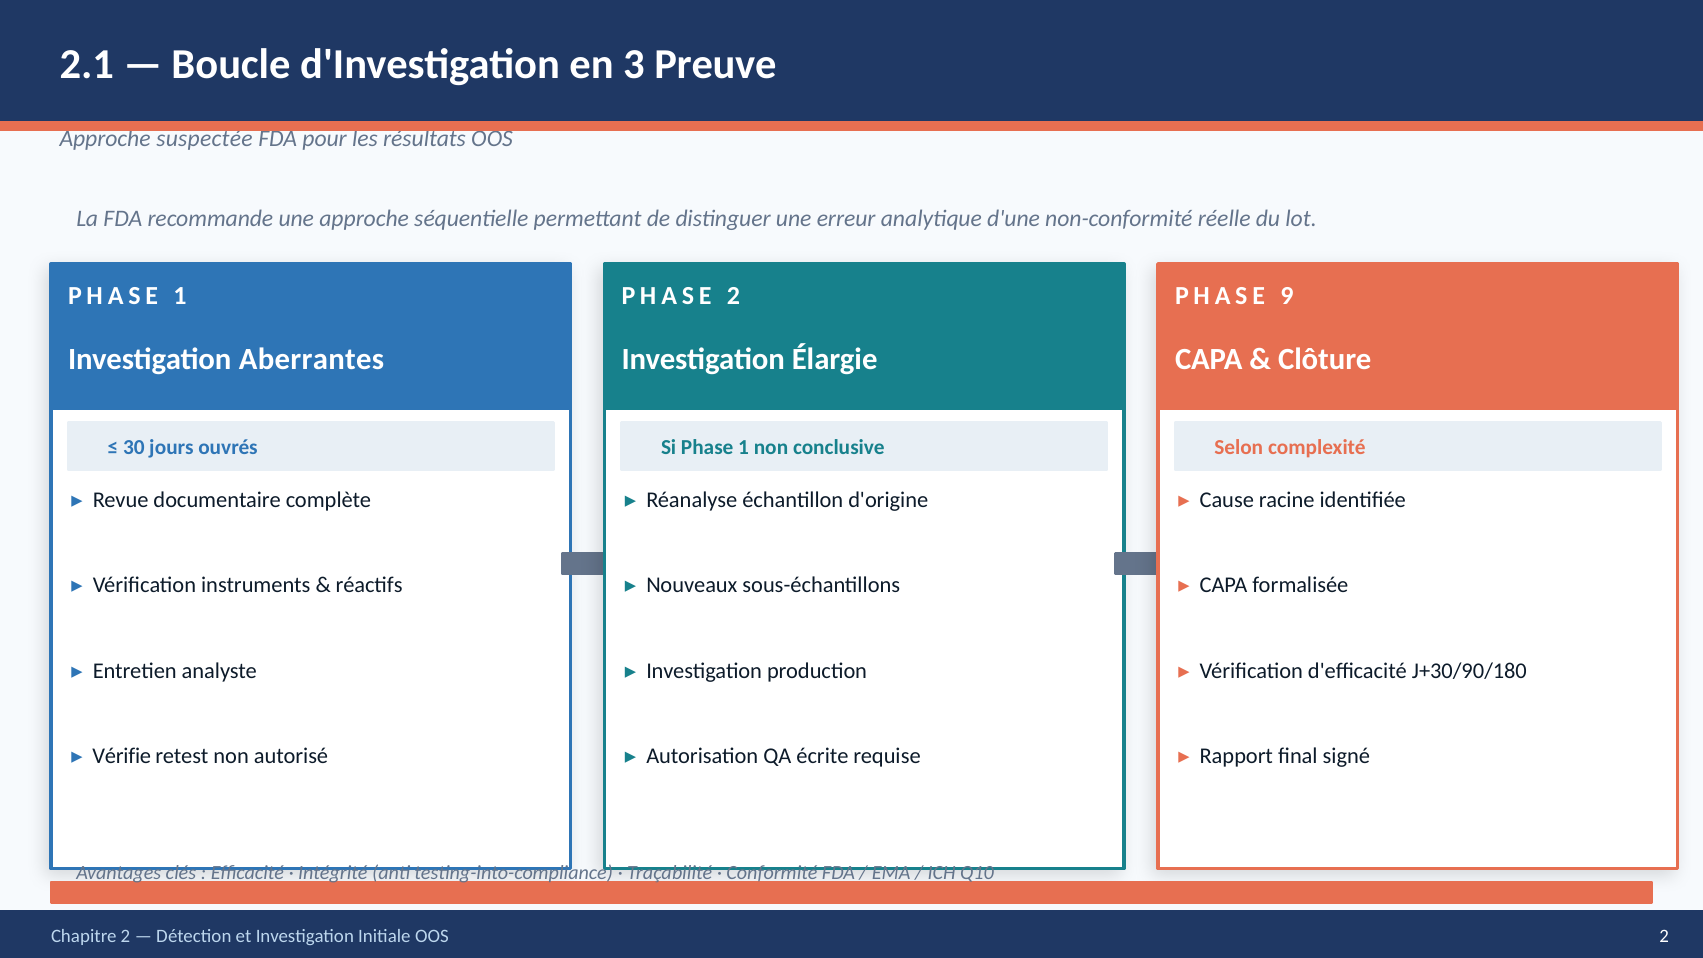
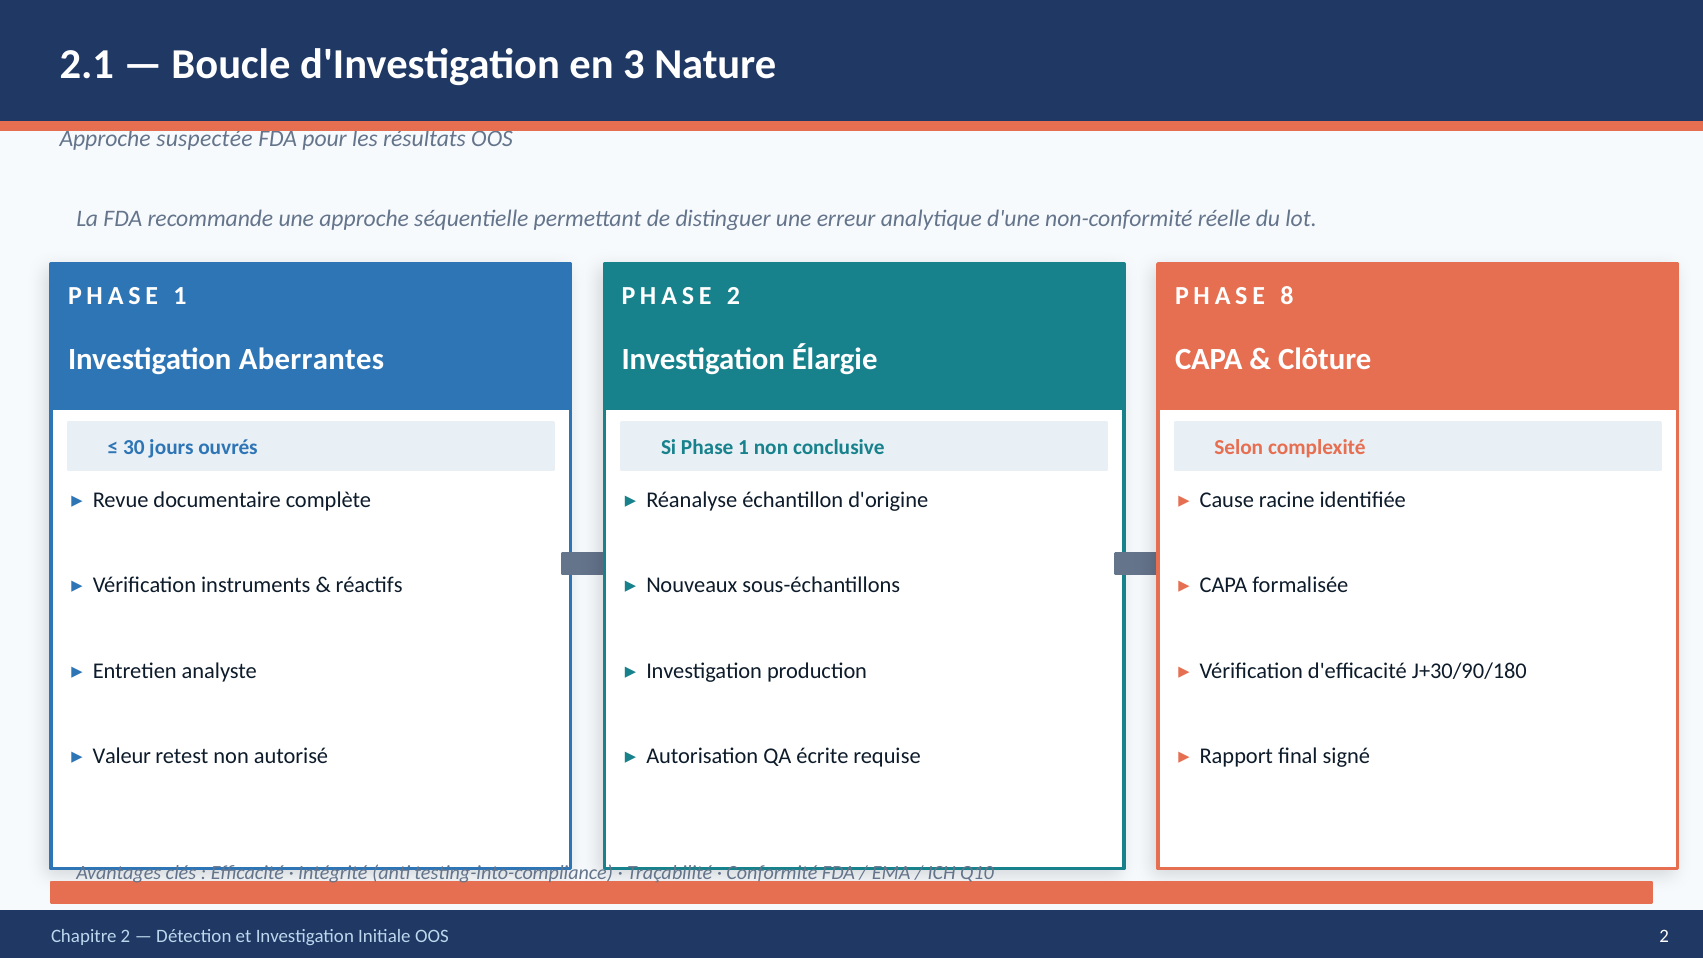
Preuve: Preuve -> Nature
9: 9 -> 8
Vérifie: Vérifie -> Valeur
